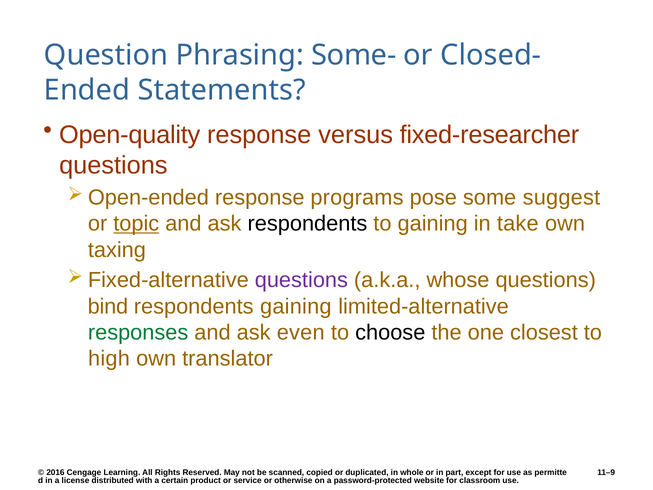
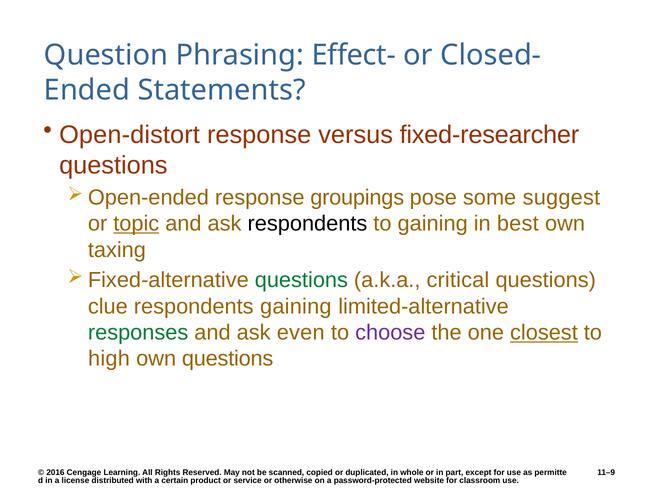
Some-: Some- -> Effect-
Open-quality: Open-quality -> Open-distort
programs: programs -> groupings
take: take -> best
questions at (301, 280) colour: purple -> green
whose: whose -> critical
bind: bind -> clue
choose colour: black -> purple
closest underline: none -> present
own translator: translator -> questions
